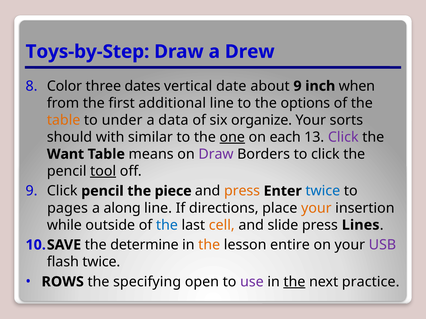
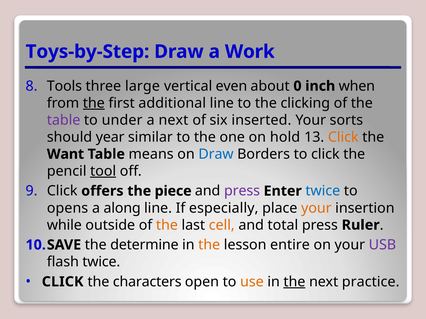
Drew: Drew -> Work
Color: Color -> Tools
dates: dates -> large
date: date -> even
about 9: 9 -> 0
the at (94, 103) underline: none -> present
options: options -> clicking
table at (64, 120) colour: orange -> purple
a data: data -> next
organize: organize -> inserted
with: with -> year
one underline: present -> none
each: each -> hold
Click at (343, 137) colour: purple -> orange
Draw at (216, 154) colour: purple -> blue
Click pencil: pencil -> offers
press at (242, 191) colour: orange -> purple
pages: pages -> opens
directions: directions -> especially
the at (167, 225) colour: blue -> orange
slide: slide -> total
Lines: Lines -> Ruler
ROWS at (63, 282): ROWS -> CLICK
specifying: specifying -> characters
use colour: purple -> orange
